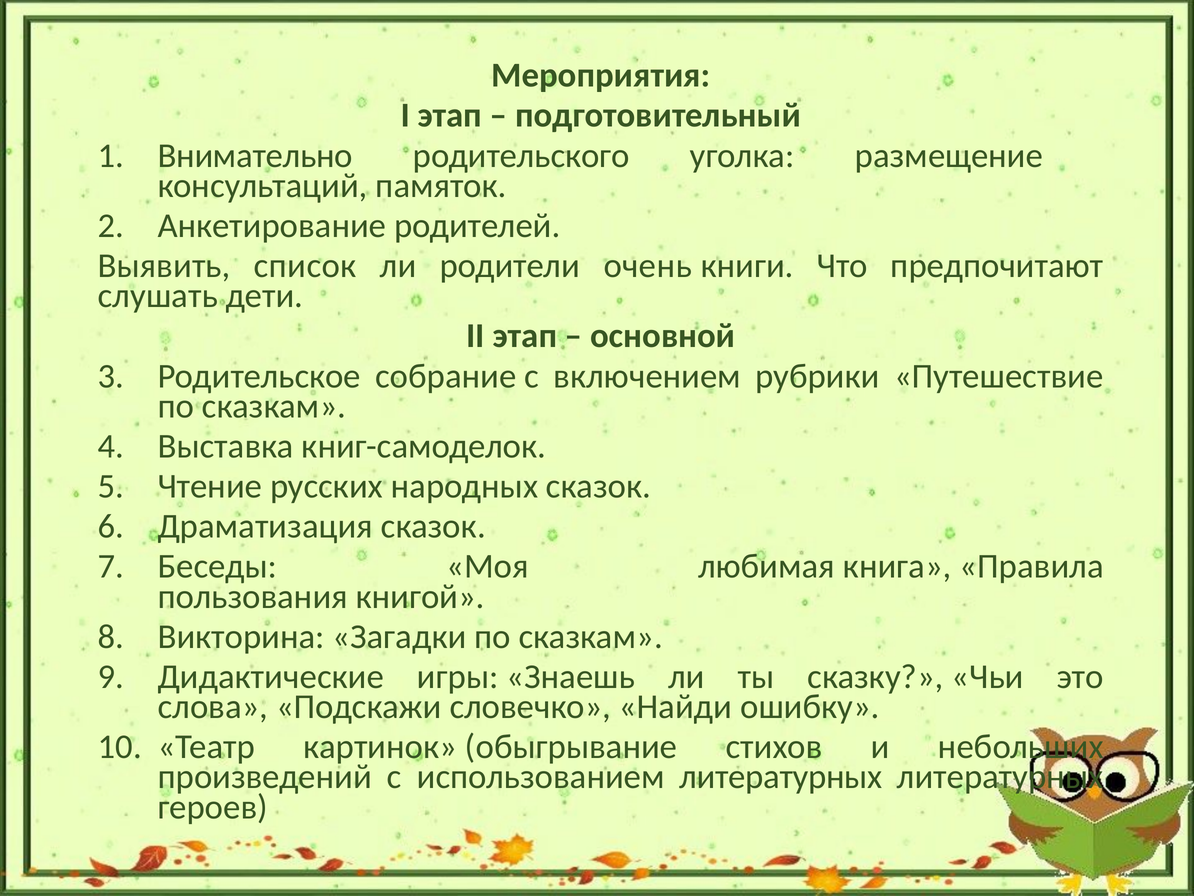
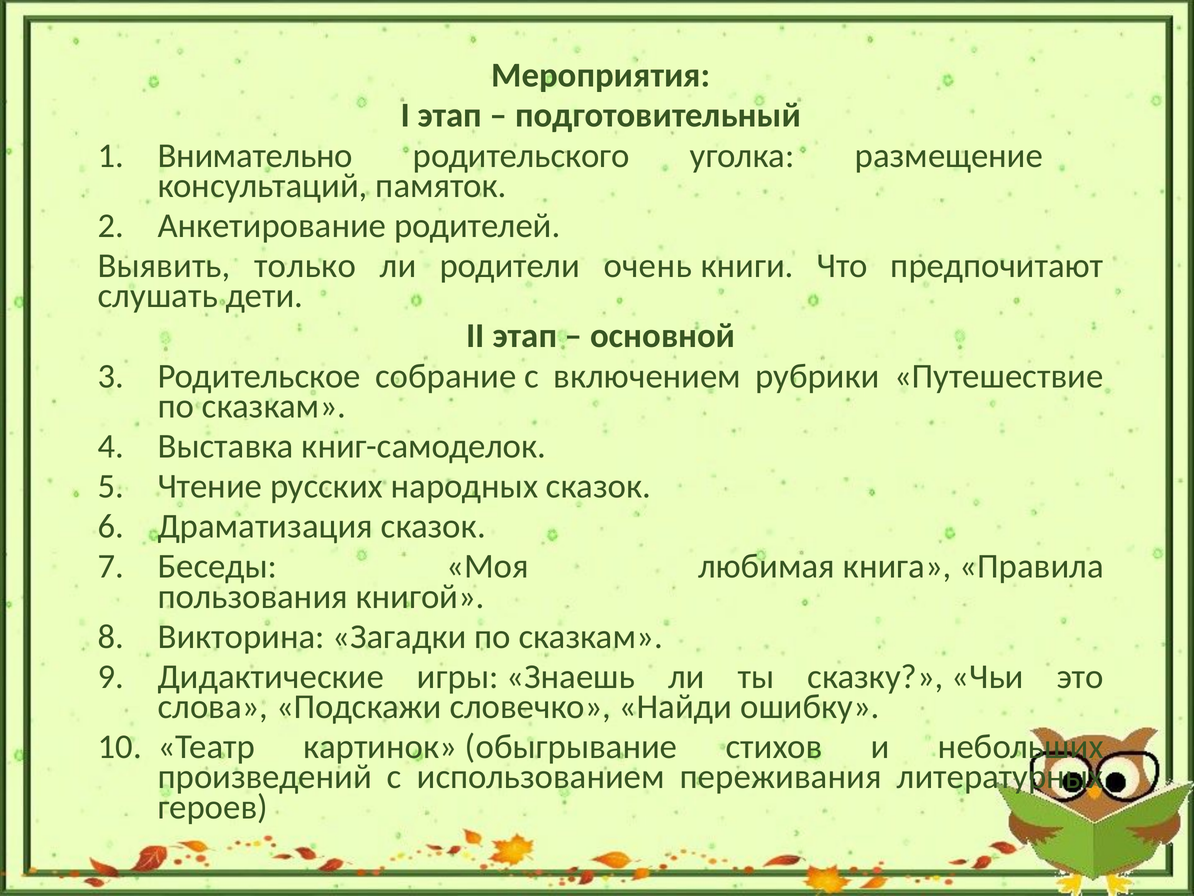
список: список -> только
использованием литературных: литературных -> переживания
